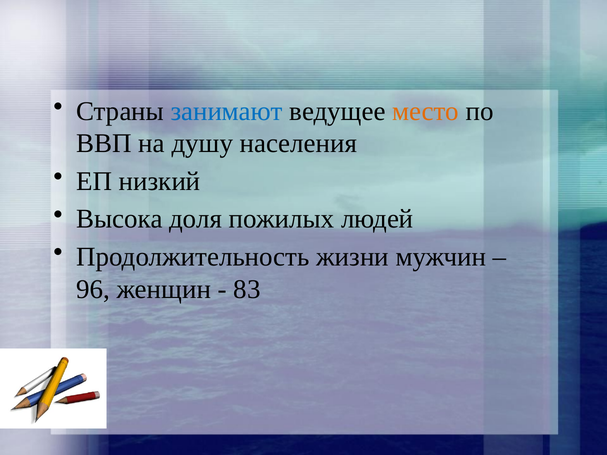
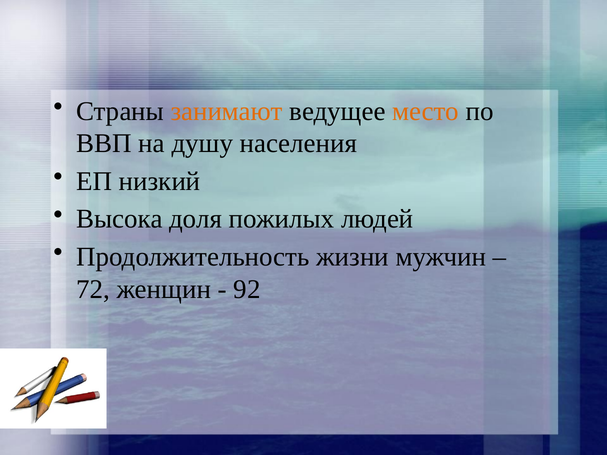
занимают colour: blue -> orange
96: 96 -> 72
83: 83 -> 92
